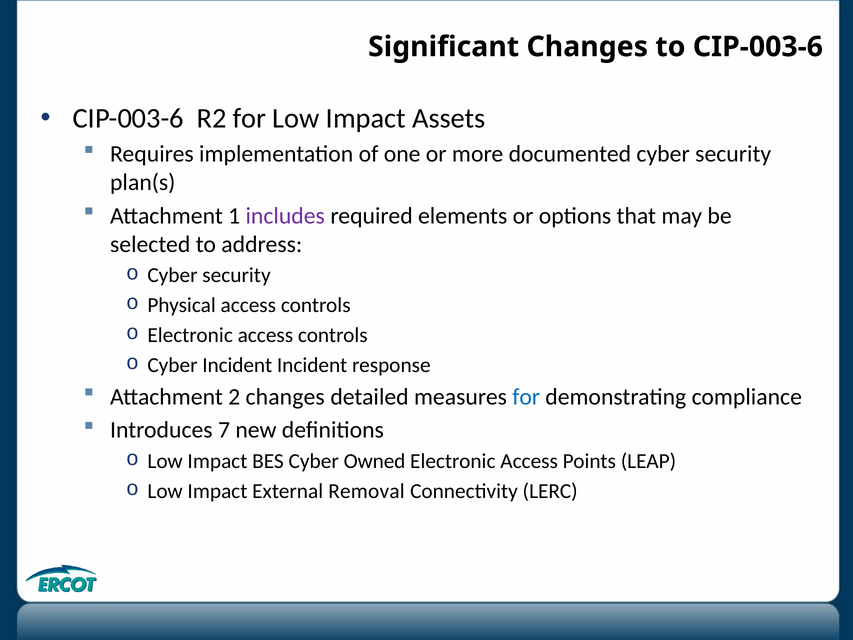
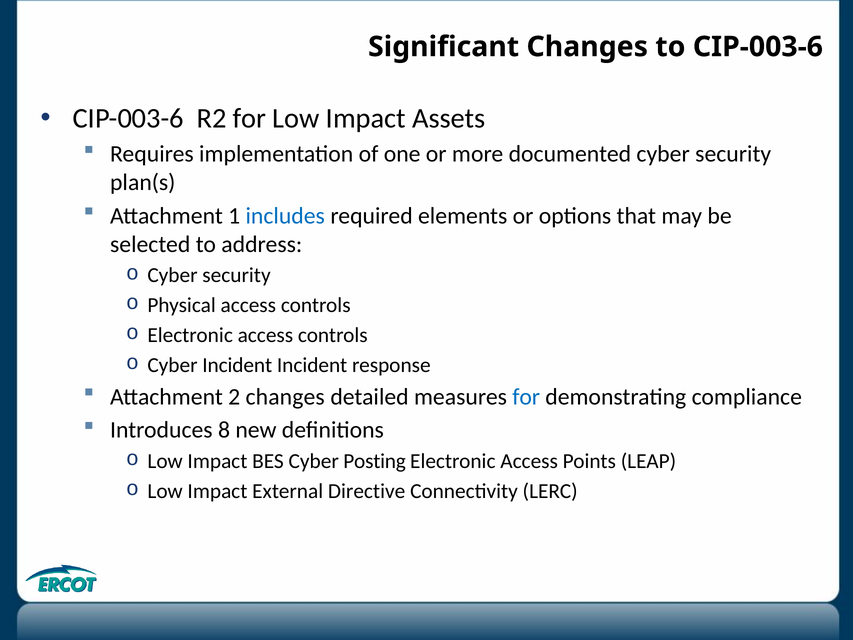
includes colour: purple -> blue
7: 7 -> 8
Owned: Owned -> Posting
Removal: Removal -> Directive
